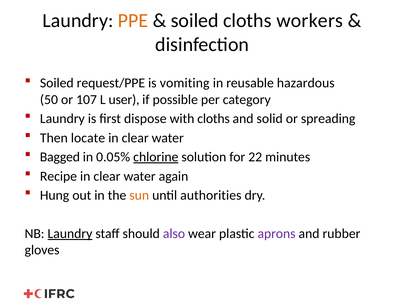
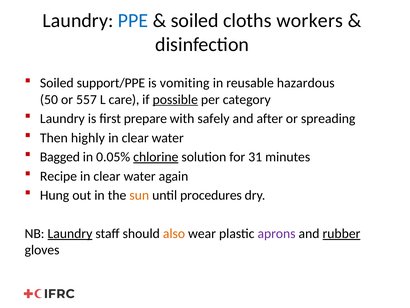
PPE colour: orange -> blue
request/PPE: request/PPE -> support/PPE
107: 107 -> 557
user: user -> care
possible underline: none -> present
dispose: dispose -> prepare
with cloths: cloths -> safely
solid: solid -> after
locate: locate -> highly
22: 22 -> 31
authorities: authorities -> procedures
also colour: purple -> orange
rubber underline: none -> present
